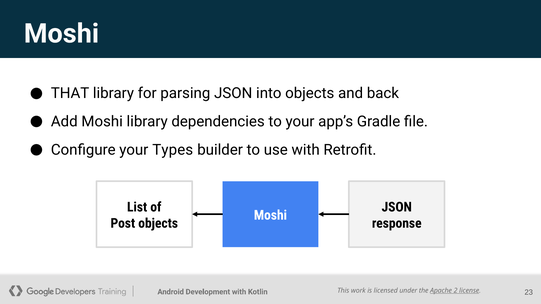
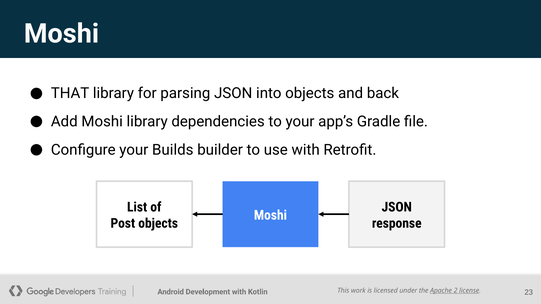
Types: Types -> Builds
